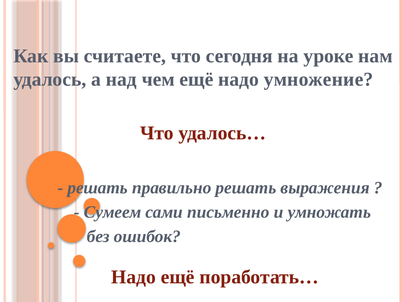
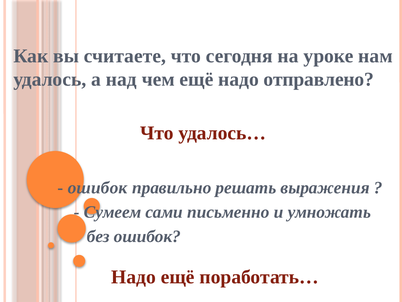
умножение: умножение -> отправлено
решать at (98, 187): решать -> ошибок
